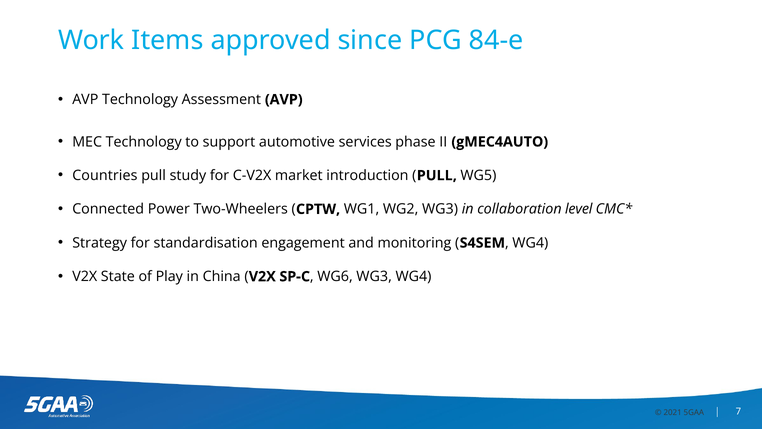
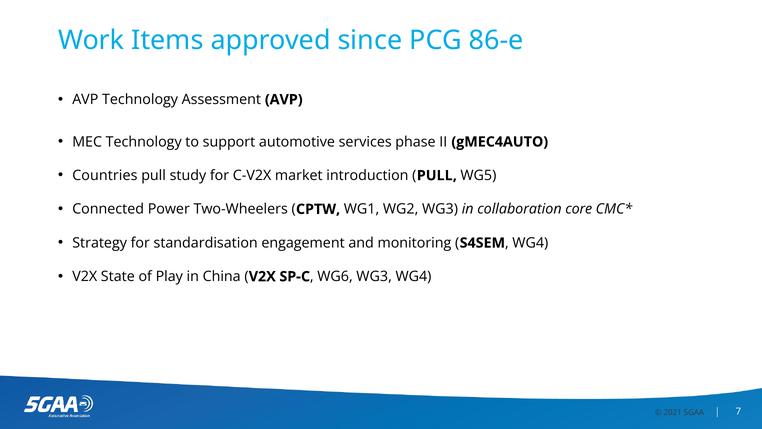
84-e: 84-e -> 86-e
level: level -> core
